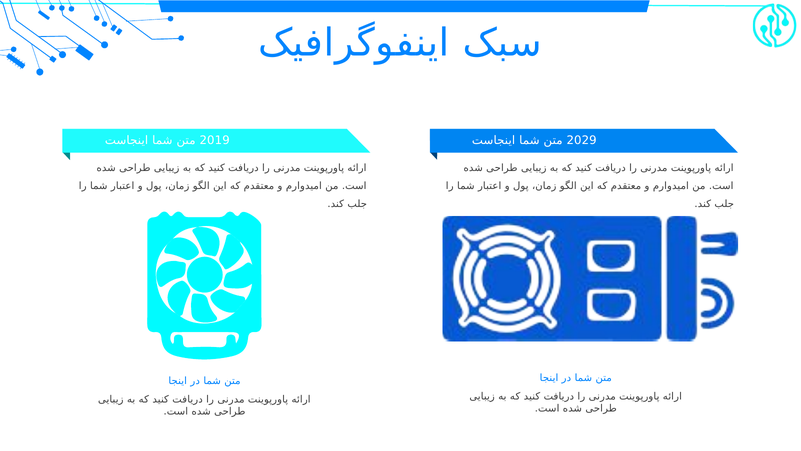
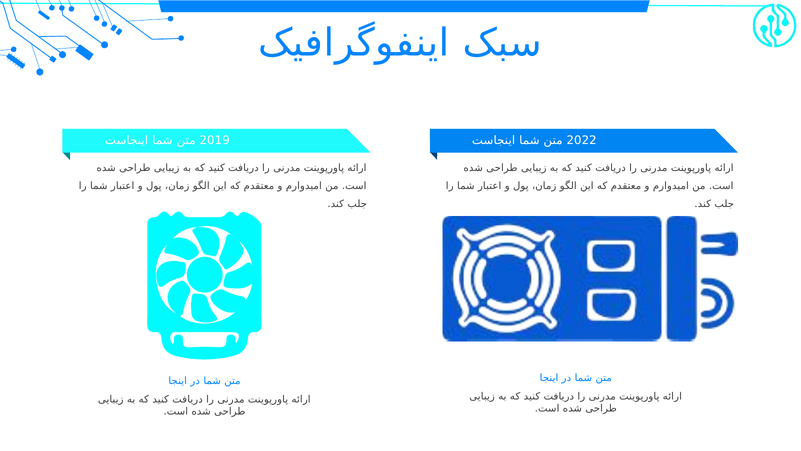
2029: 2029 -> 2022
